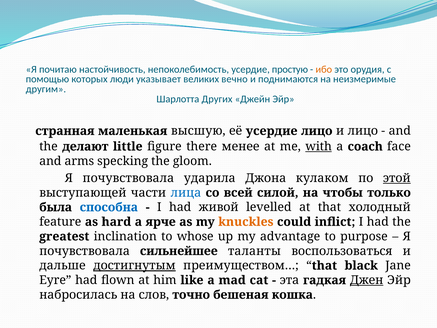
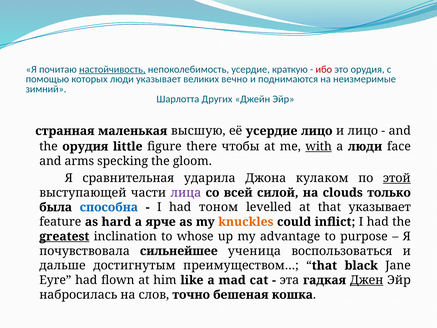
настойчивость underline: none -> present
простую: простую -> краткую
ибо colour: orange -> red
другим: другим -> зимний
the делают: делают -> орудия
менее: менее -> чтобы
a coach: coach -> люди
почувствовала at (128, 178): почувствовала -> сравнительная
лица colour: blue -> purple
чтобы: чтобы -> clouds
живой: живой -> тоном
that холодный: холодный -> указывает
greatest underline: none -> present
таланты: таланты -> ученица
достигнутым underline: present -> none
